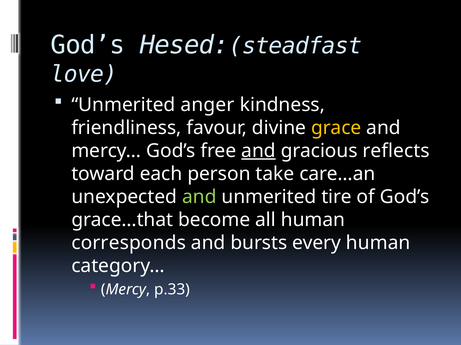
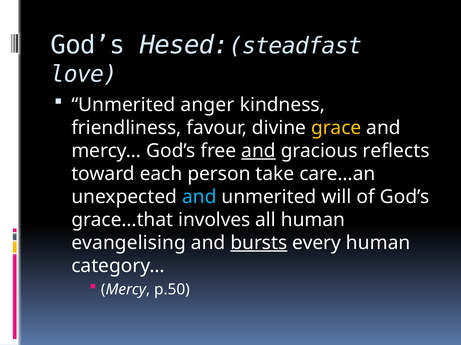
and at (199, 197) colour: light green -> light blue
tire: tire -> will
become: become -> involves
corresponds: corresponds -> evangelising
bursts underline: none -> present
p.33: p.33 -> p.50
